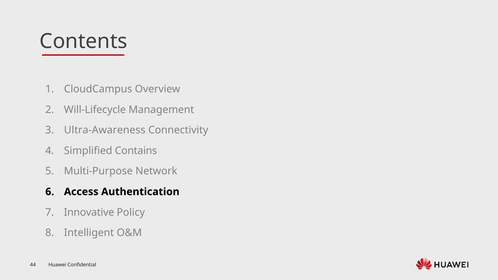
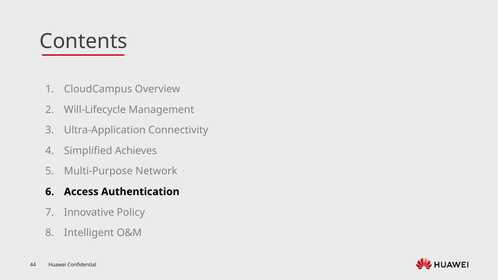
Ultra-Awareness: Ultra-Awareness -> Ultra-Application
Contains: Contains -> Achieves
